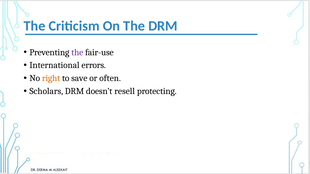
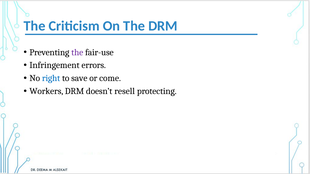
International: International -> Infringement
right colour: orange -> blue
often: often -> come
Scholars: Scholars -> Workers
